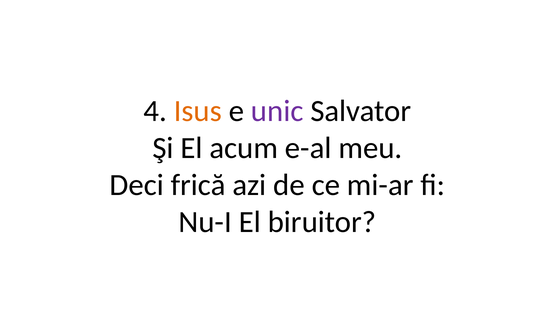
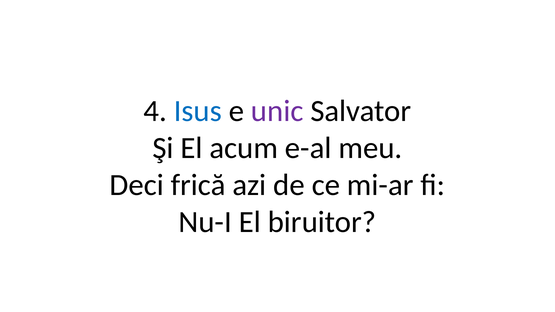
Isus colour: orange -> blue
